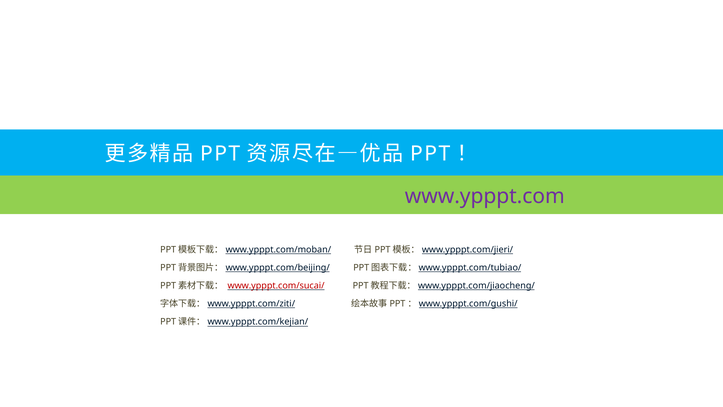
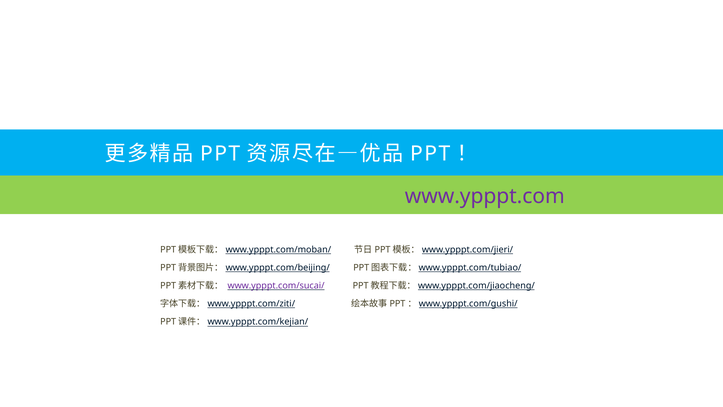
www.ypppt.com/sucai/ colour: red -> purple
